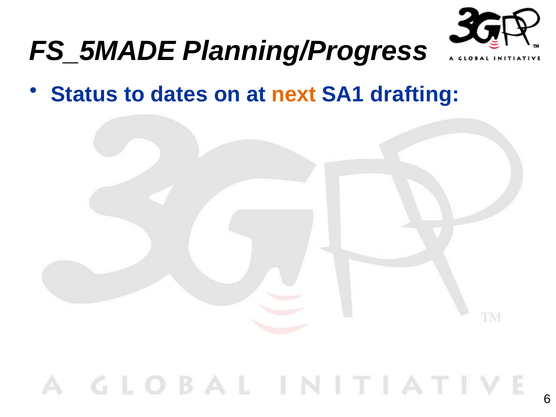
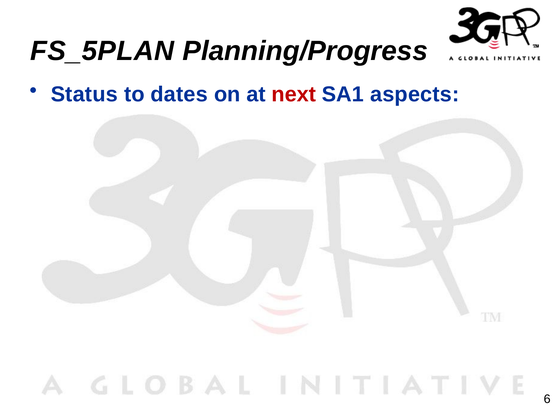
FS_5MADE: FS_5MADE -> FS_5PLAN
next colour: orange -> red
drafting: drafting -> aspects
